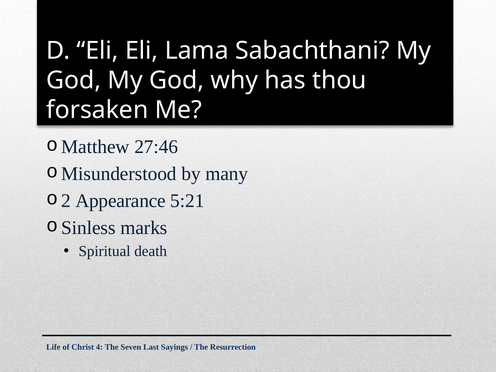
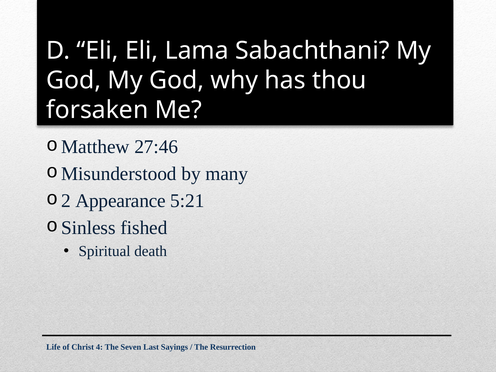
marks: marks -> fished
